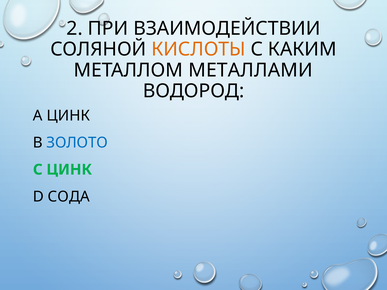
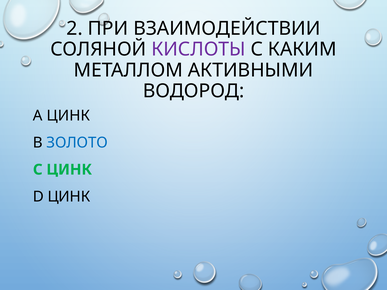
КИСЛОТЫ colour: orange -> purple
МЕТАЛЛАМИ: МЕТАЛЛАМИ -> АКТИВНЫМИ
D СОДА: СОДА -> ЦИНК
